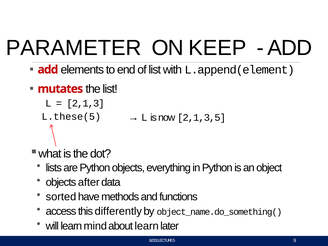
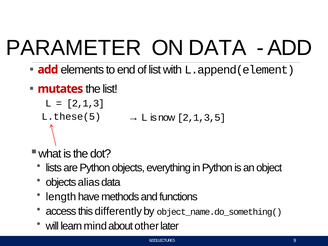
ON KEEP: KEEP -> DATA
after: after -> alias
sorted: sorted -> length
about learn: learn -> other
